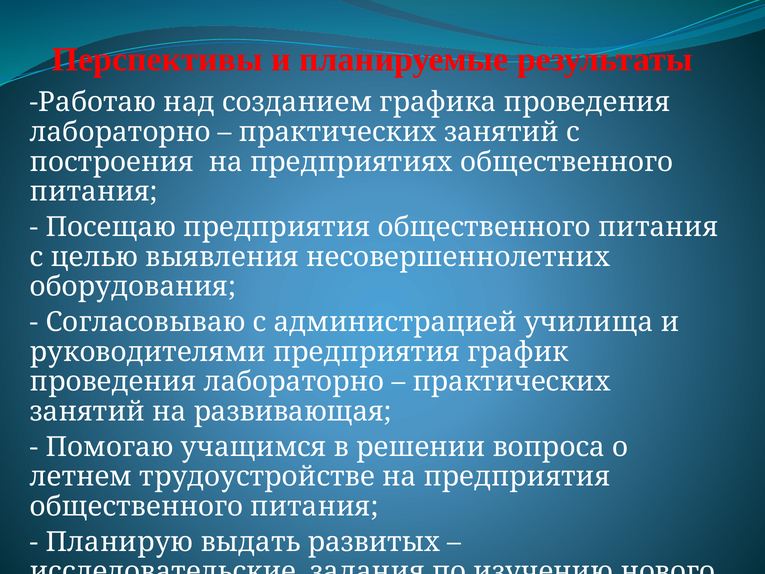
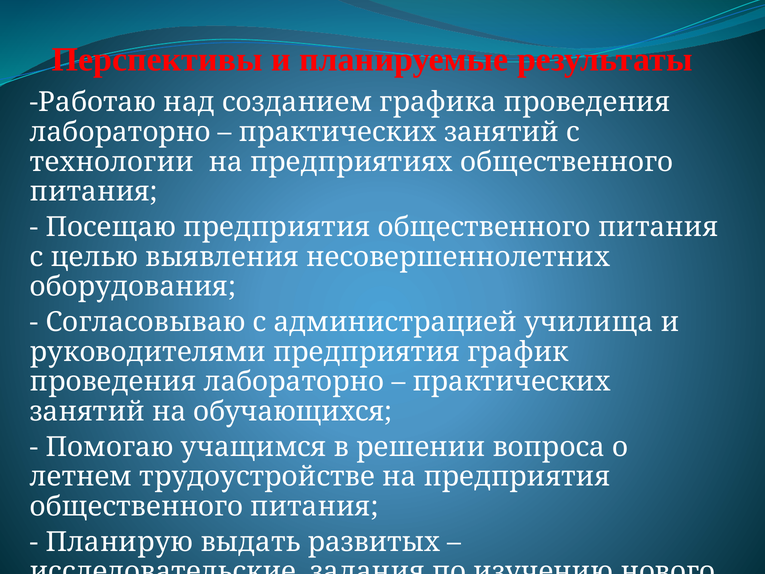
построения: построения -> технологии
развивающая: развивающая -> обучающихся
